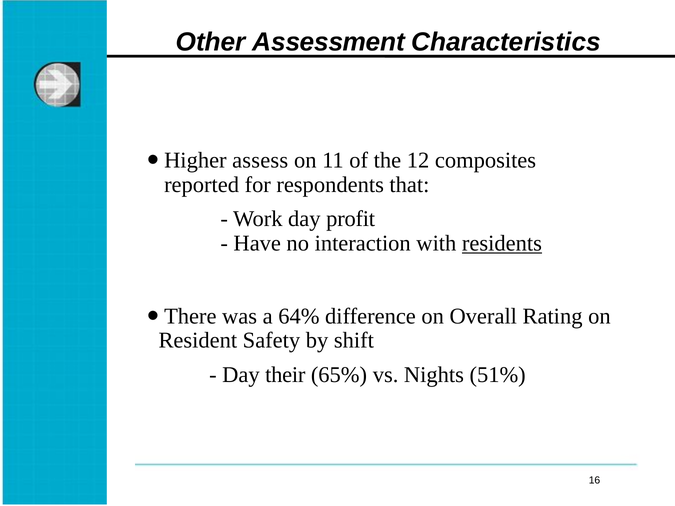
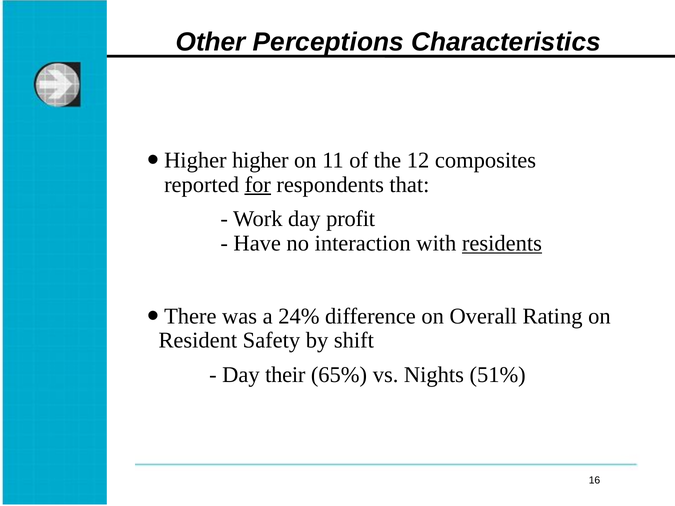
Assessment: Assessment -> Perceptions
Higher assess: assess -> higher
for underline: none -> present
64%: 64% -> 24%
